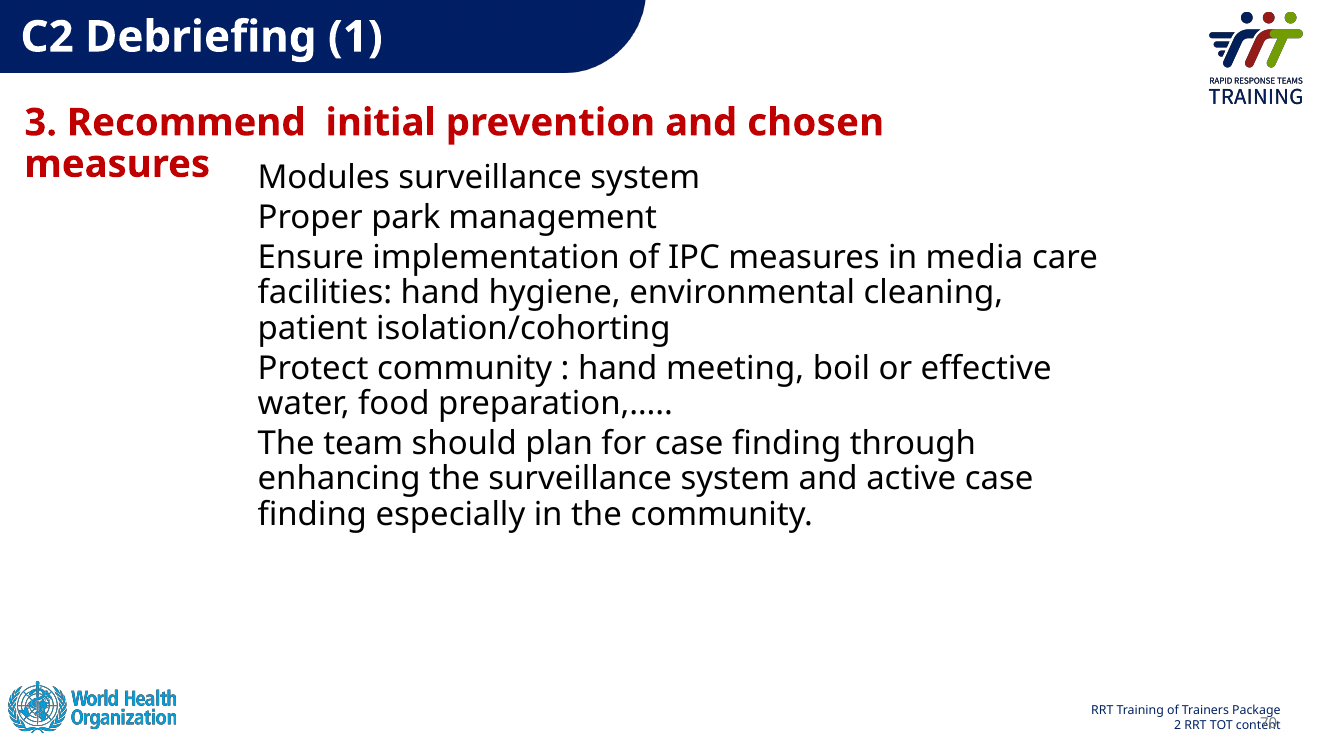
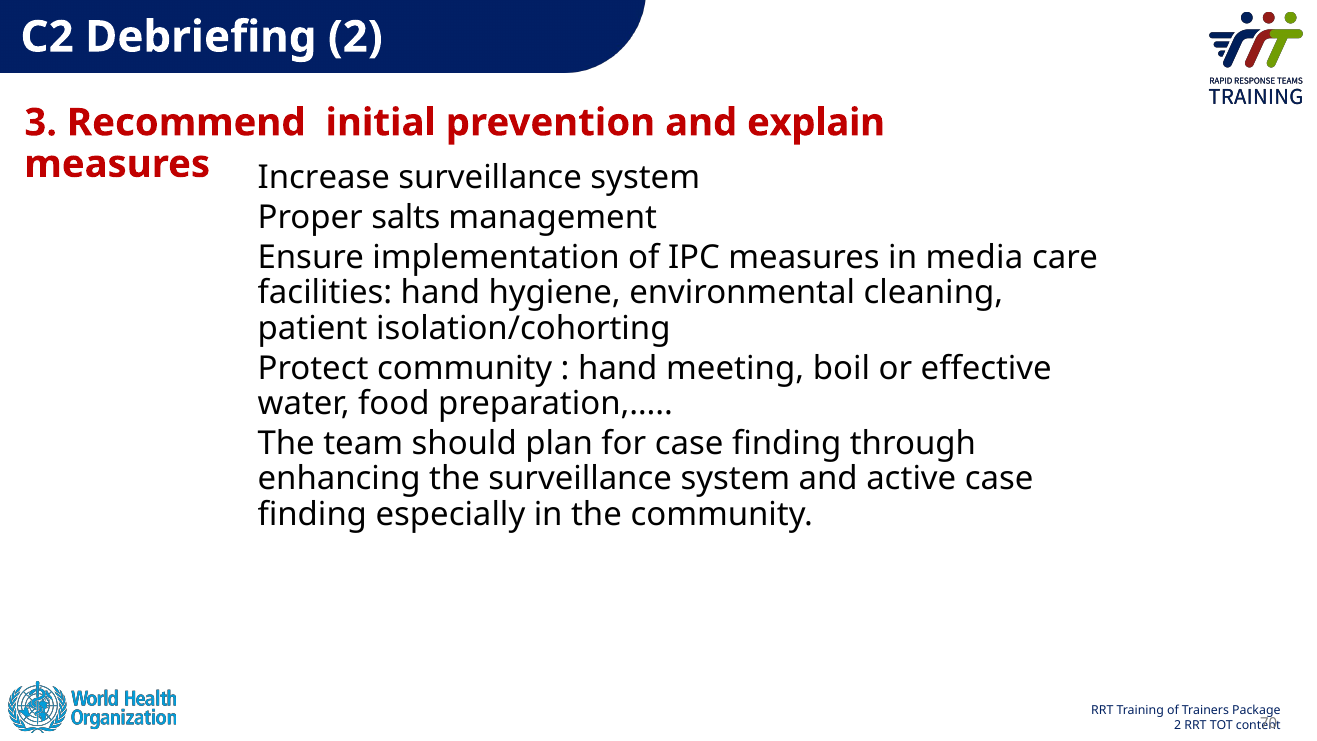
Debriefing 1: 1 -> 2
chosen: chosen -> explain
Modules: Modules -> Increase
park: park -> salts
